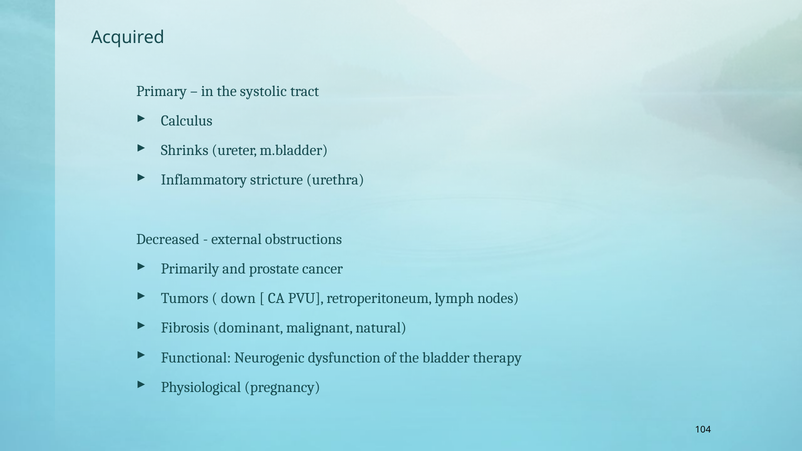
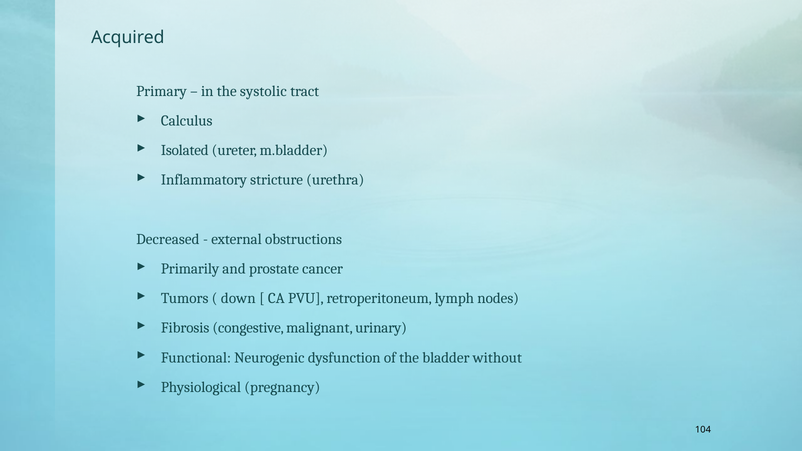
Shrinks: Shrinks -> Isolated
dominant: dominant -> congestive
natural: natural -> urinary
therapy: therapy -> without
